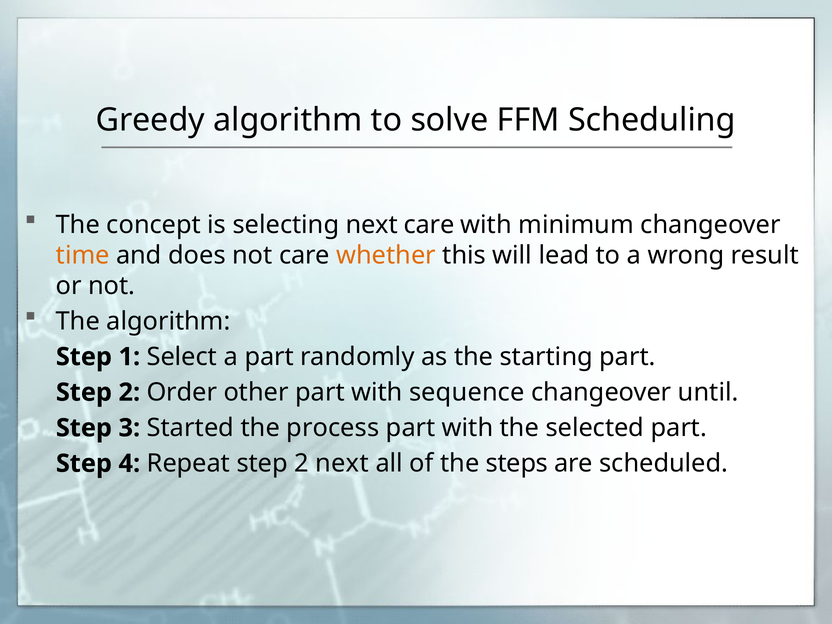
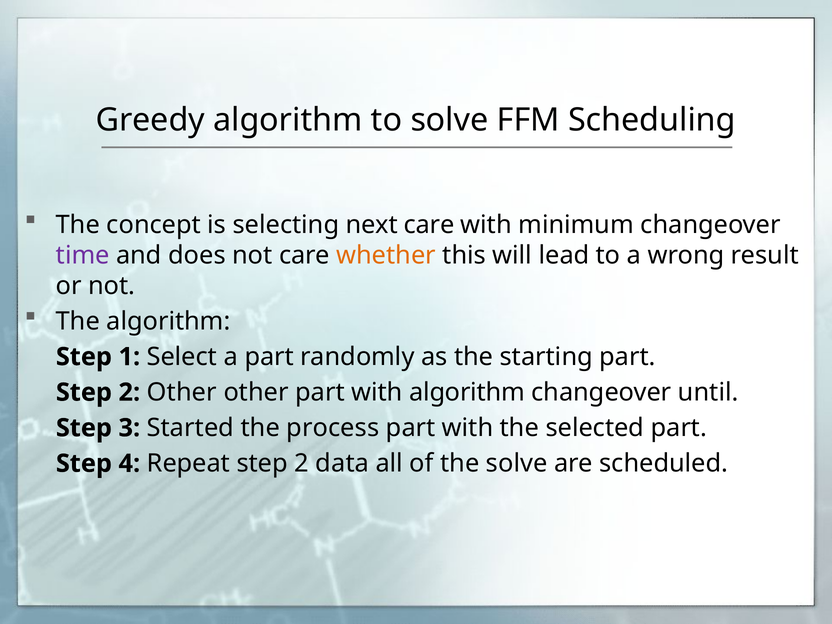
time colour: orange -> purple
2 Order: Order -> Other
with sequence: sequence -> algorithm
2 next: next -> data
the steps: steps -> solve
